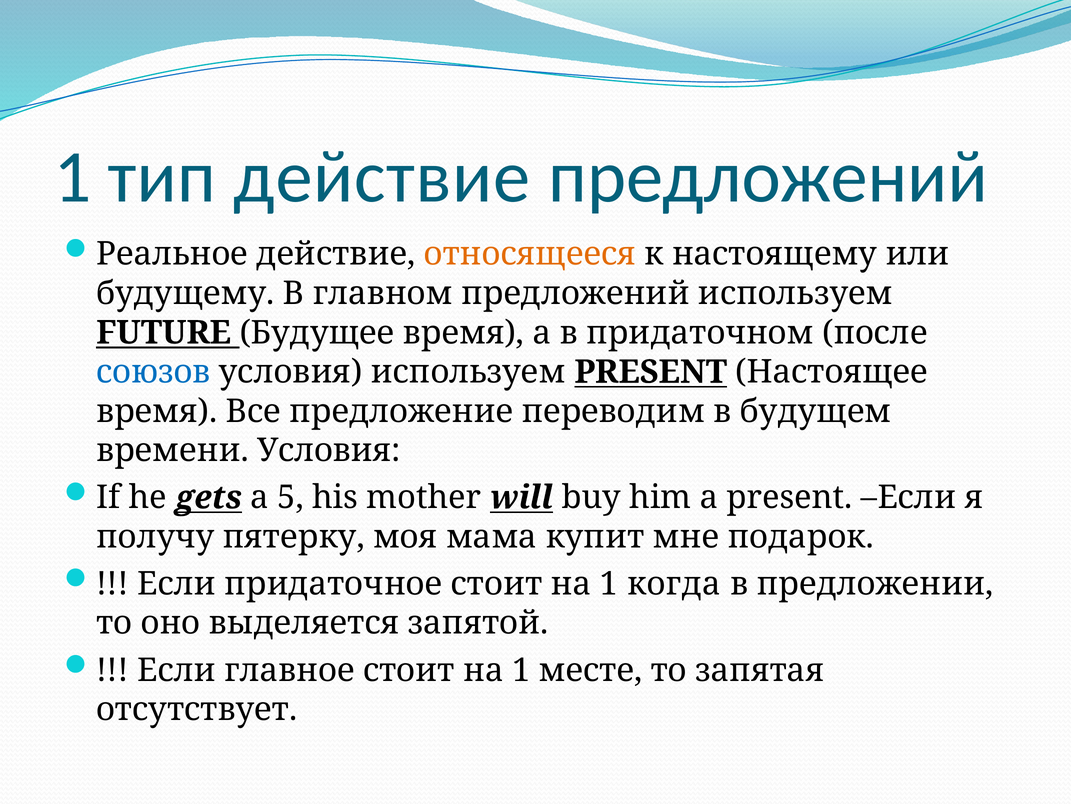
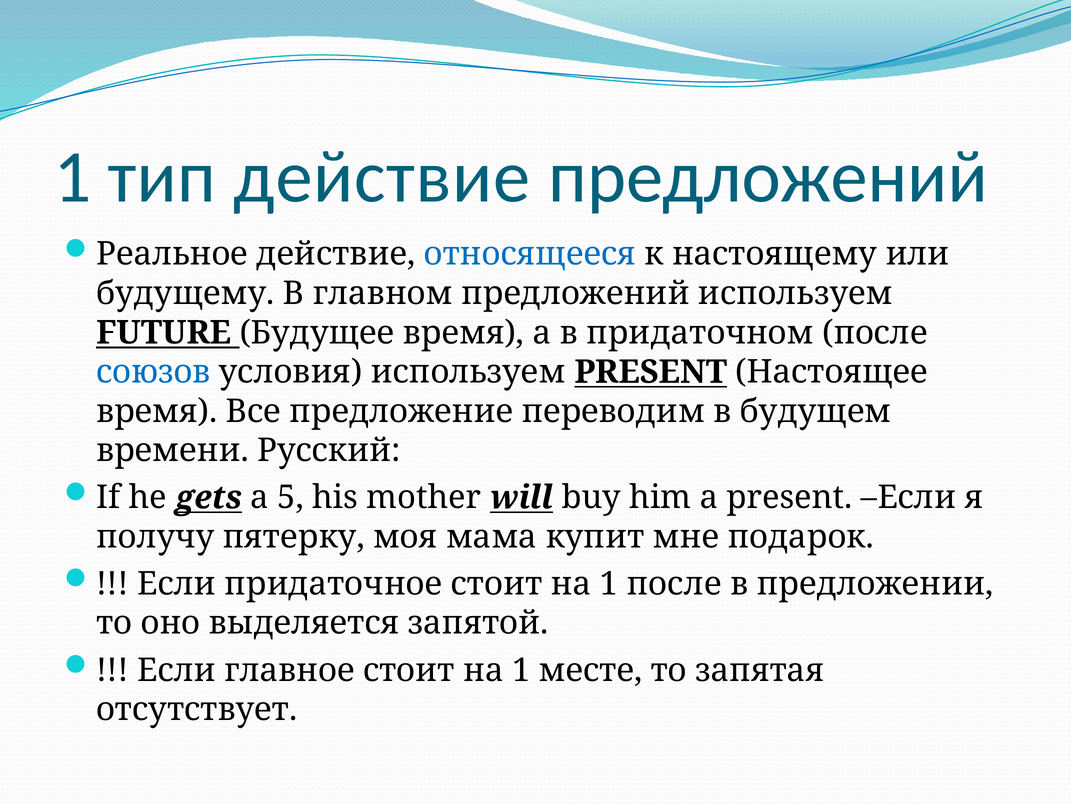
относящееся colour: orange -> blue
времени Условия: Условия -> Русский
1 когда: когда -> после
